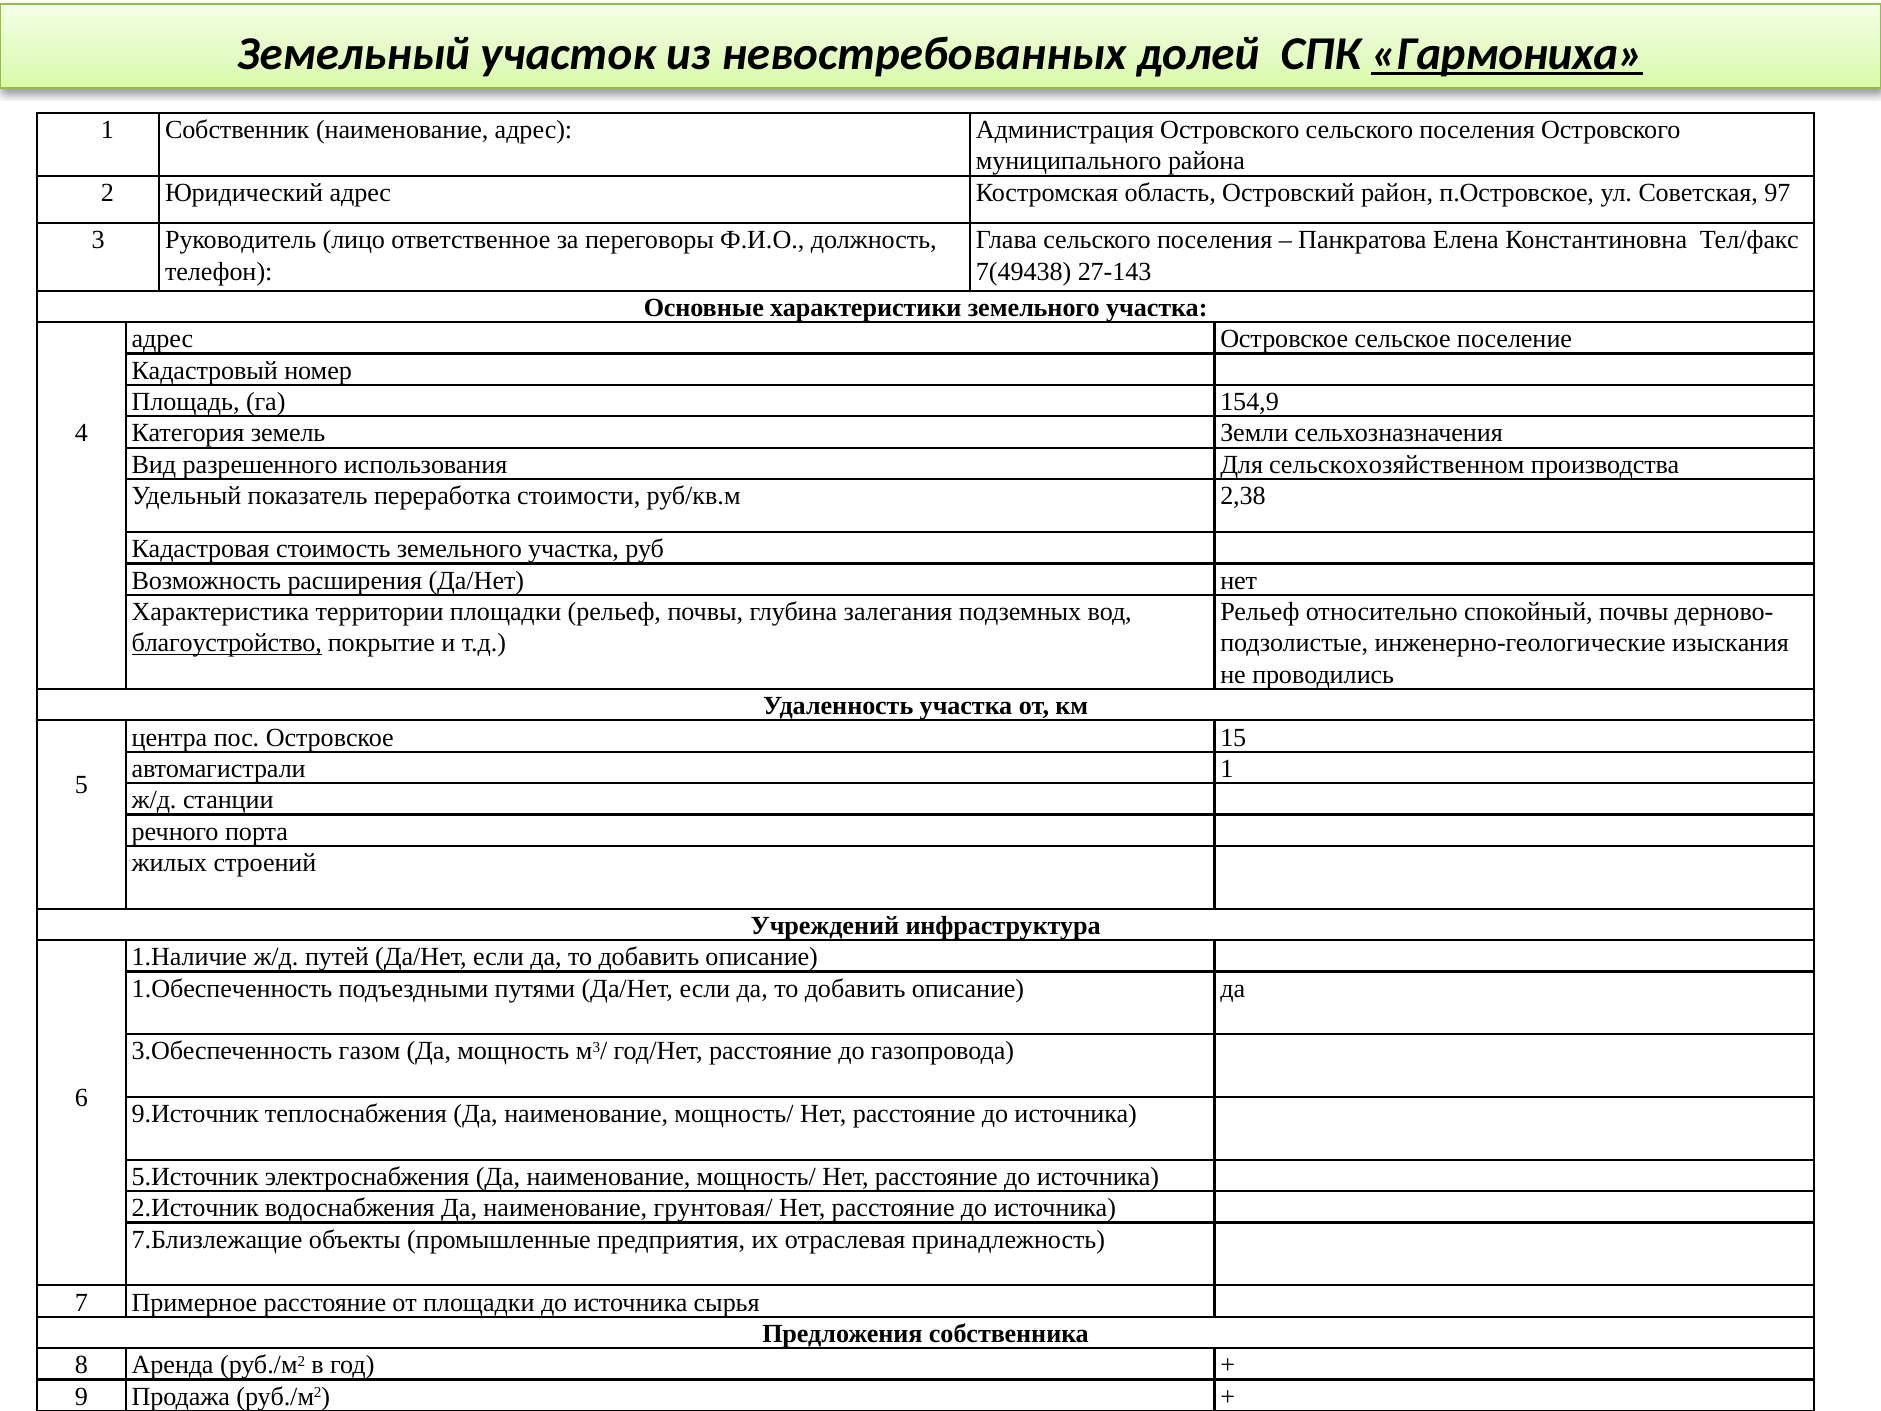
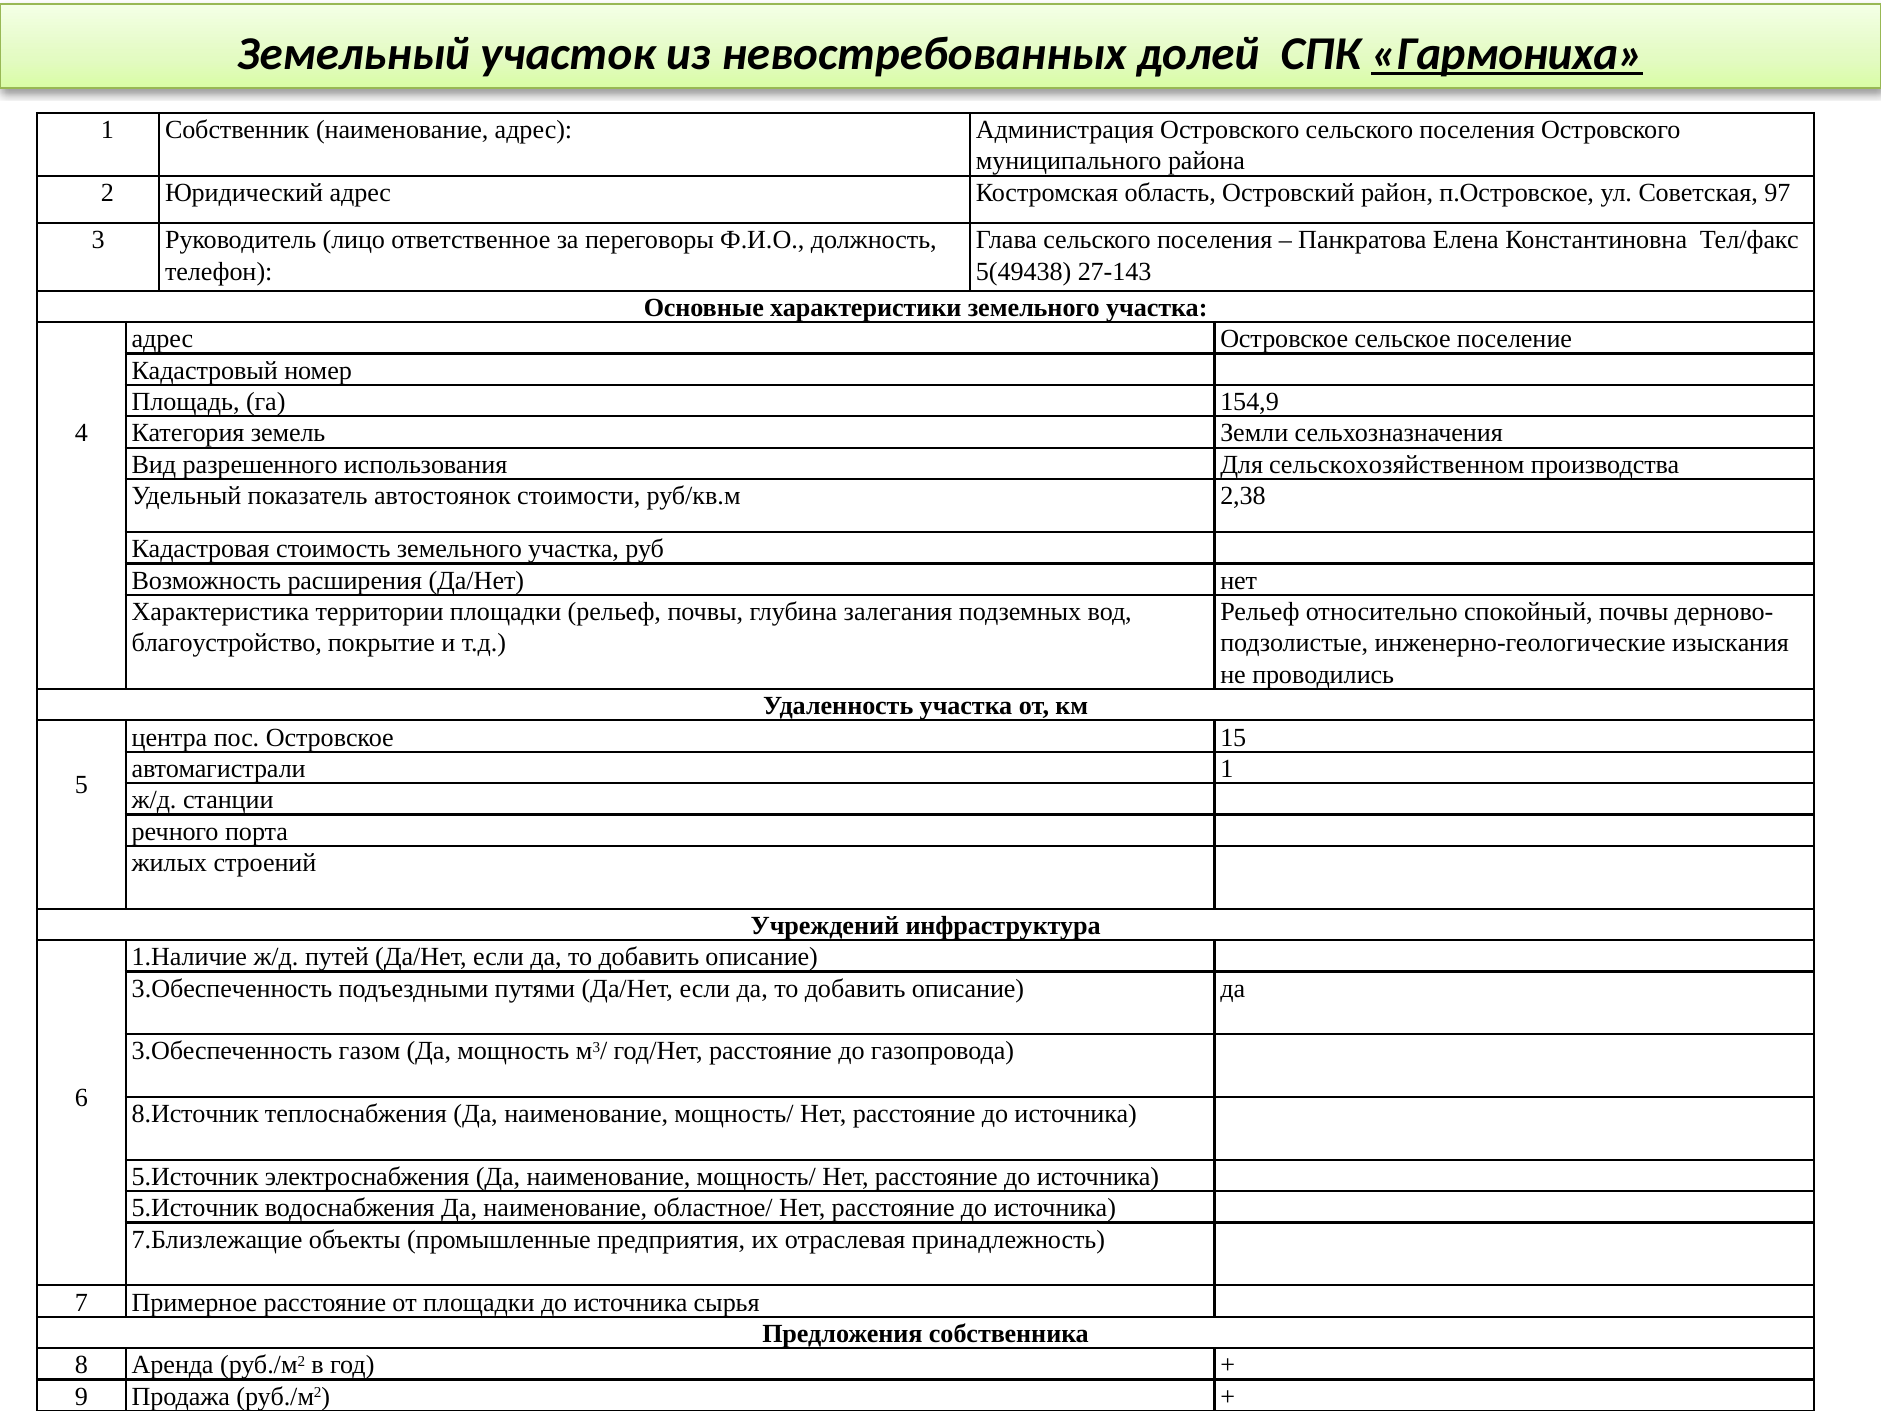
7(49438: 7(49438 -> 5(49438
переработка: переработка -> автостоянок
благоустройство underline: present -> none
1.Обеспеченность at (232, 988): 1.Обеспеченность -> 3.Обеспеченность
9.Источник: 9.Источник -> 8.Источник
2.Источник at (195, 1208): 2.Источник -> 5.Источник
грунтовая/: грунтовая/ -> областное/
